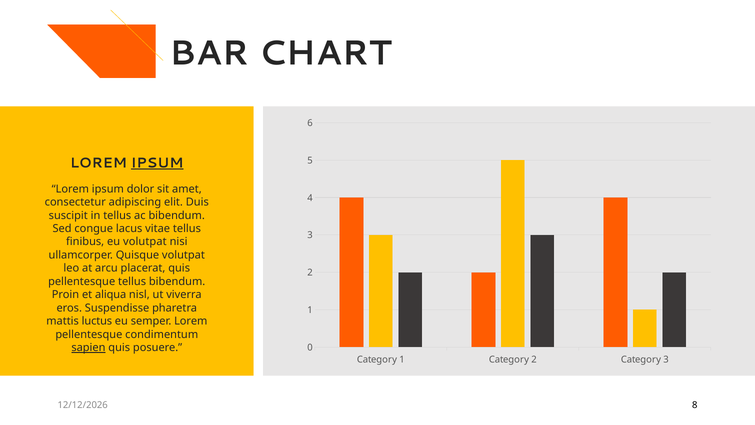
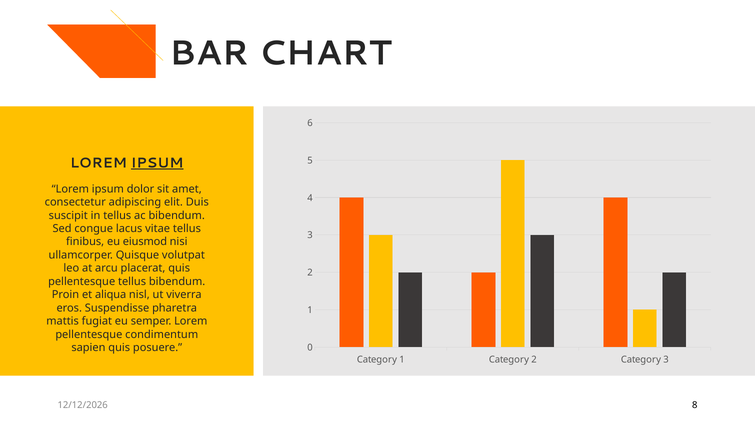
eu volutpat: volutpat -> eiusmod
luctus: luctus -> fugiat
sapien underline: present -> none
